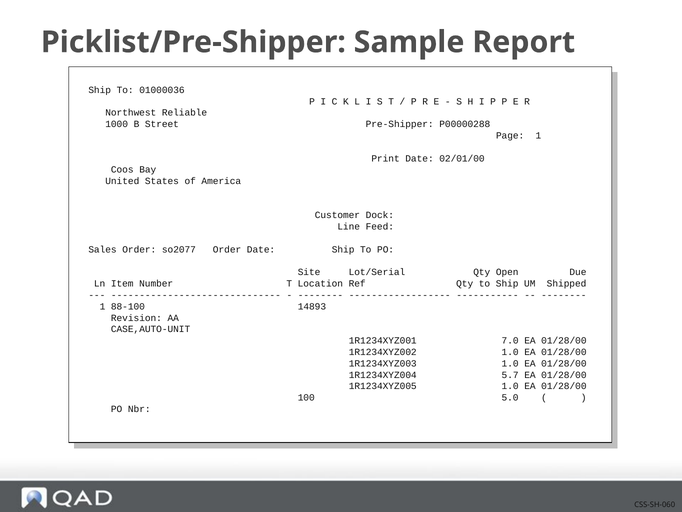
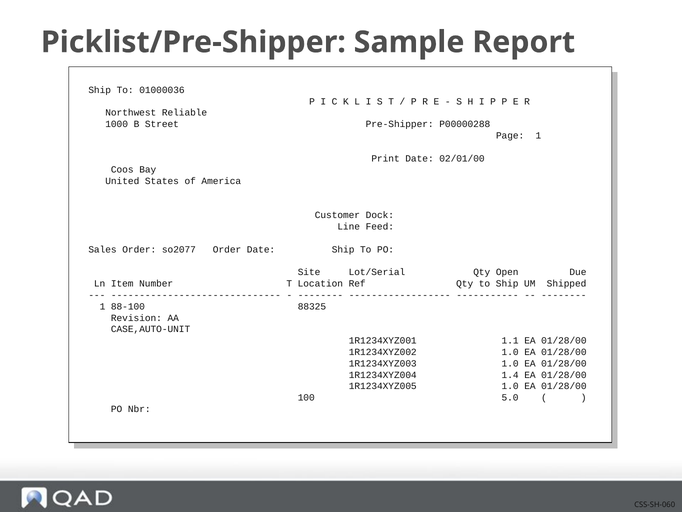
14893: 14893 -> 88325
7.0: 7.0 -> 1.1
5.7: 5.7 -> 1.4
